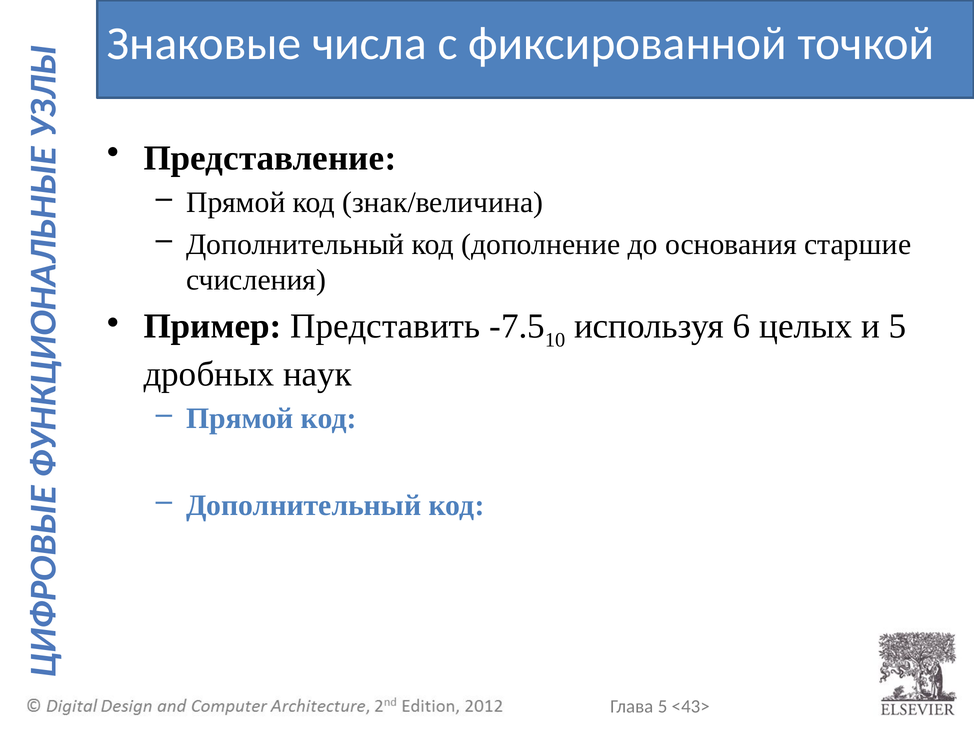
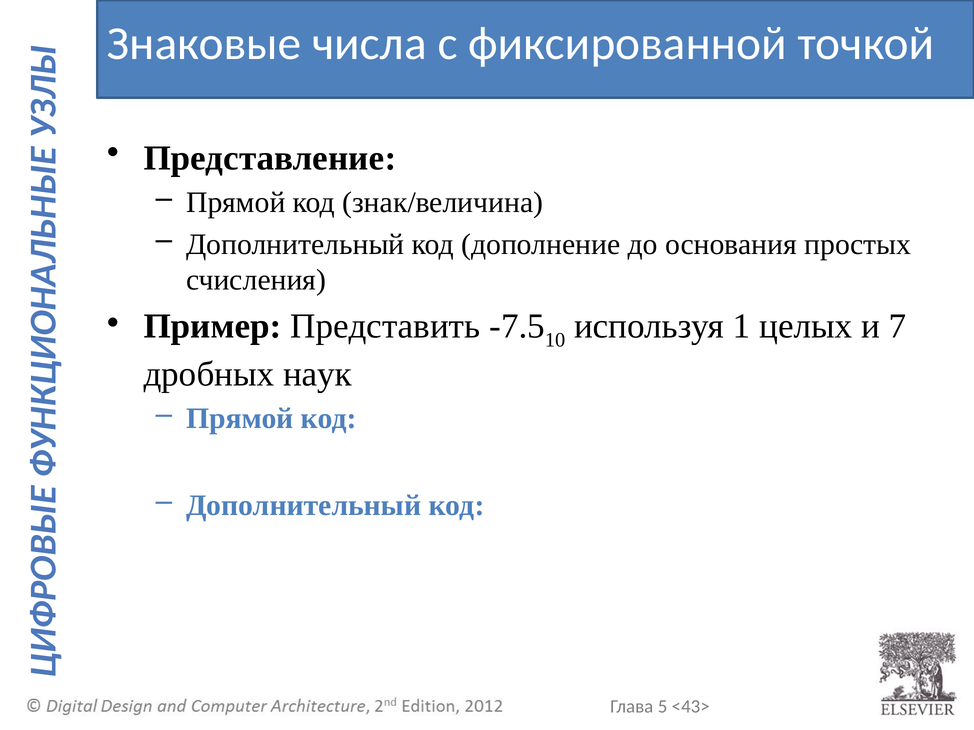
старшие: старшие -> простых
6: 6 -> 1
и 5: 5 -> 7
